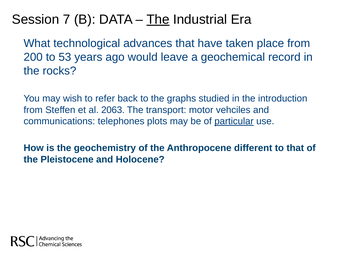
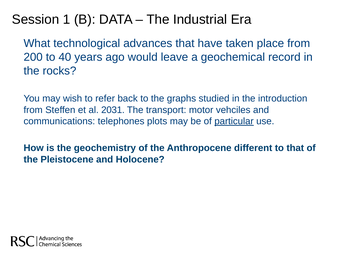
7: 7 -> 1
The at (158, 20) underline: present -> none
53: 53 -> 40
2063: 2063 -> 2031
